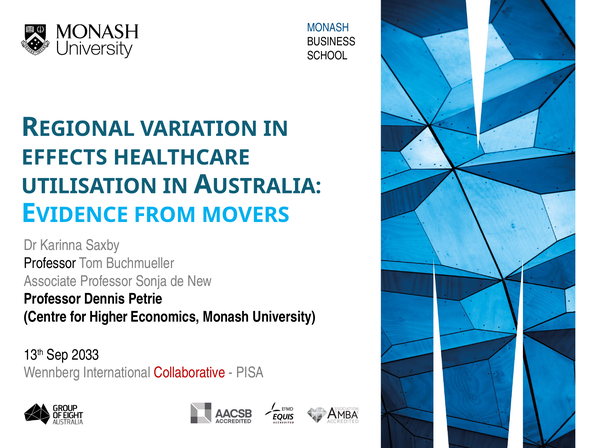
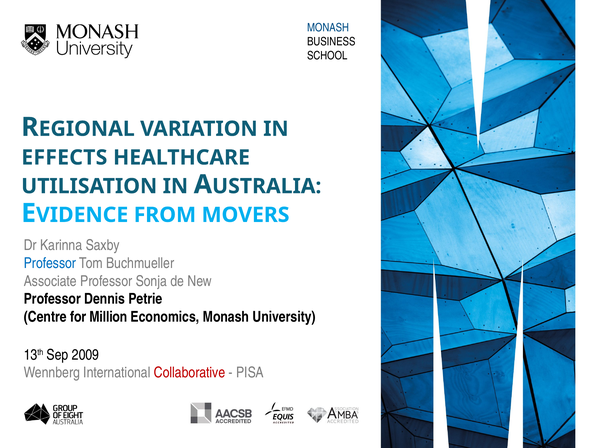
Professor at (50, 264) colour: black -> blue
Higher: Higher -> Million
2033: 2033 -> 2009
